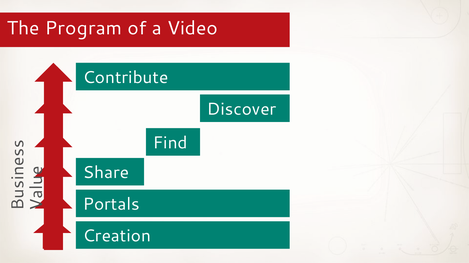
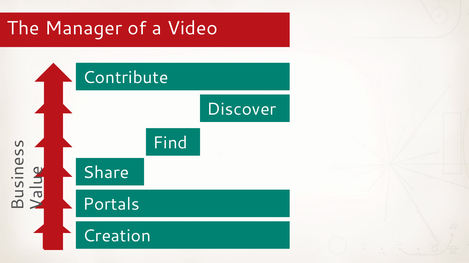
Program: Program -> Manager
